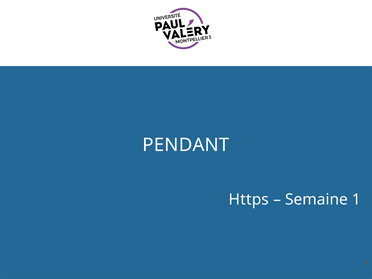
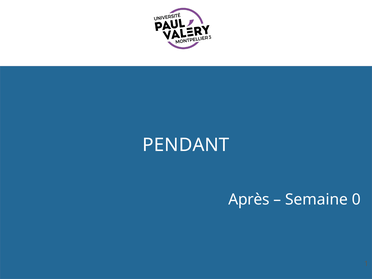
Https: Https -> Après
Semaine 1: 1 -> 0
